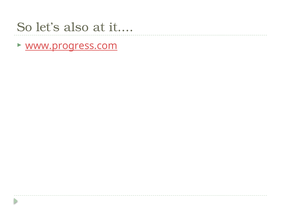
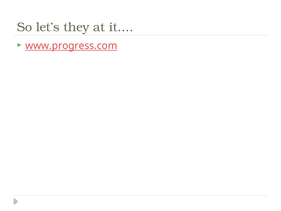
also: also -> they
